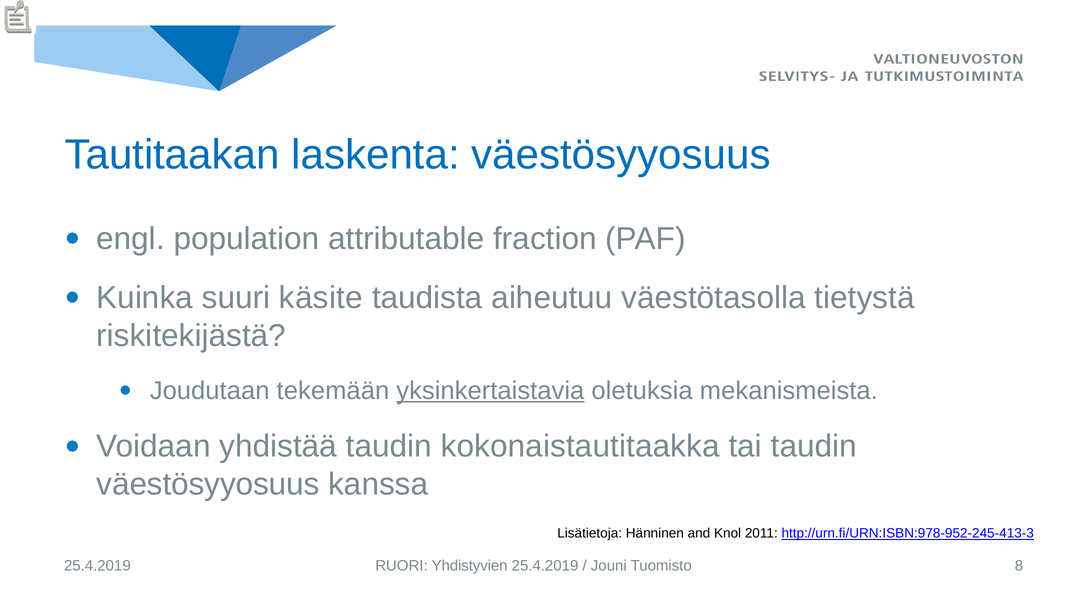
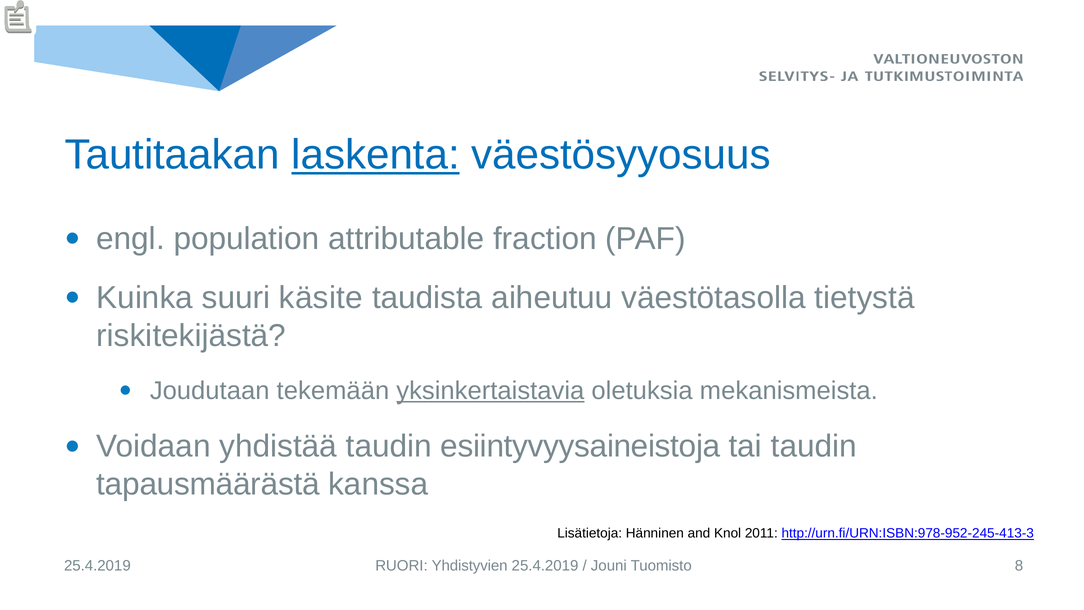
laskenta underline: none -> present
kokonaistautitaakka: kokonaistautitaakka -> esiintyvyysaineistoja
väestösyyosuus at (208, 484): väestösyyosuus -> tapausmäärästä
